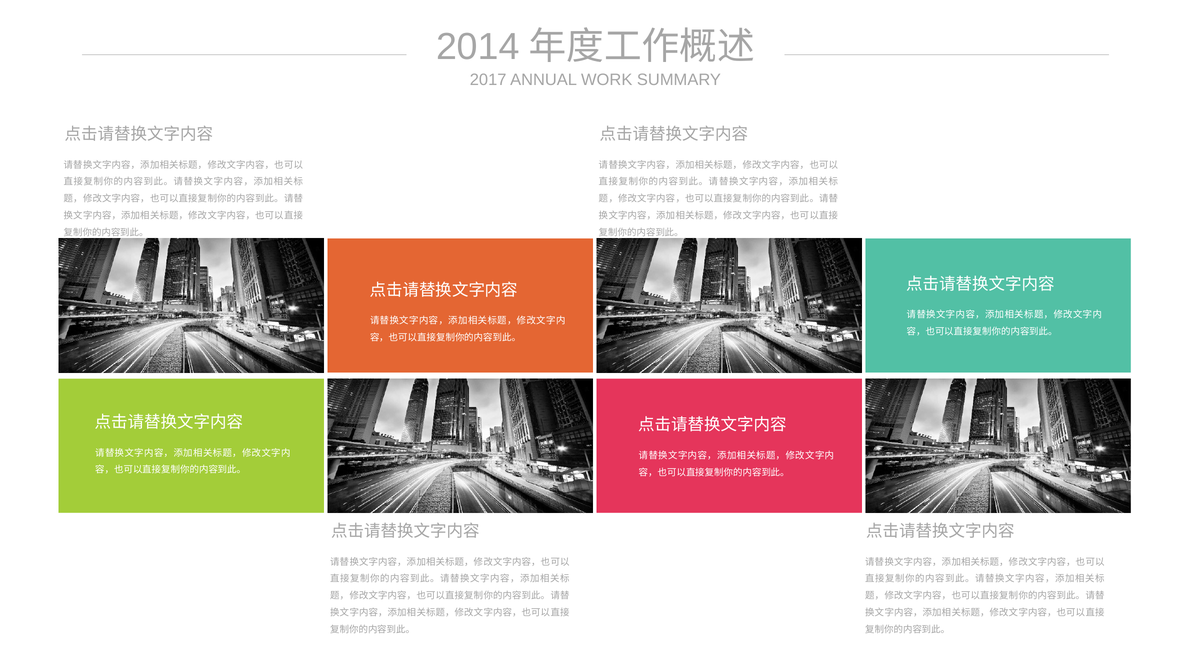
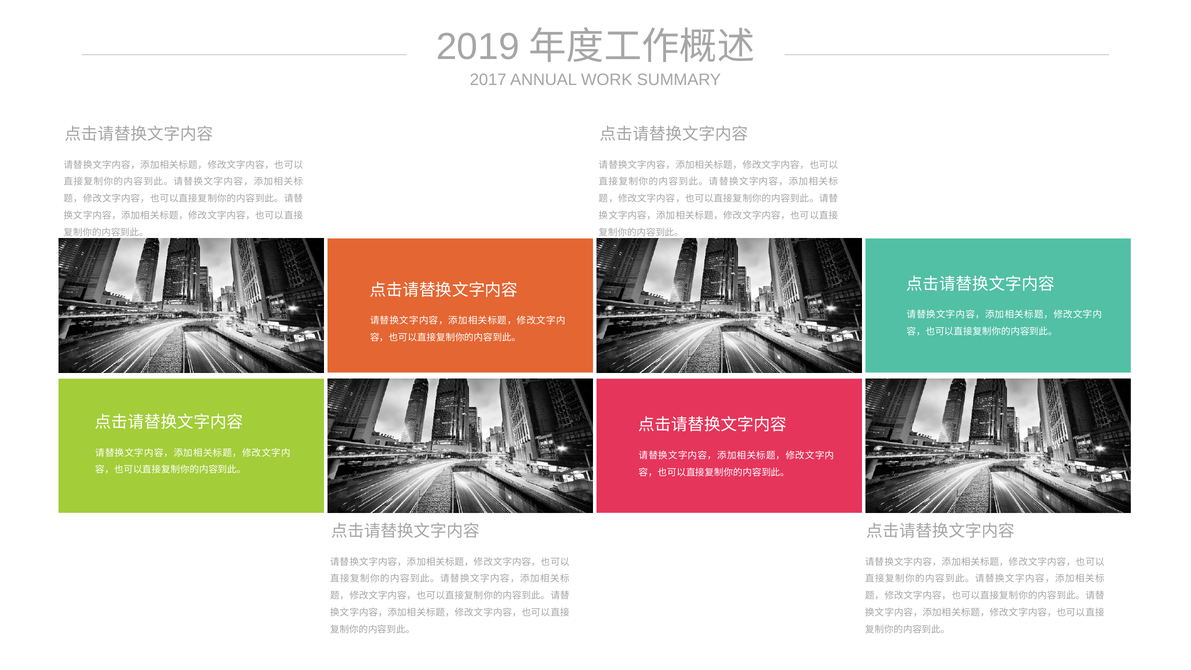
2014: 2014 -> 2019
